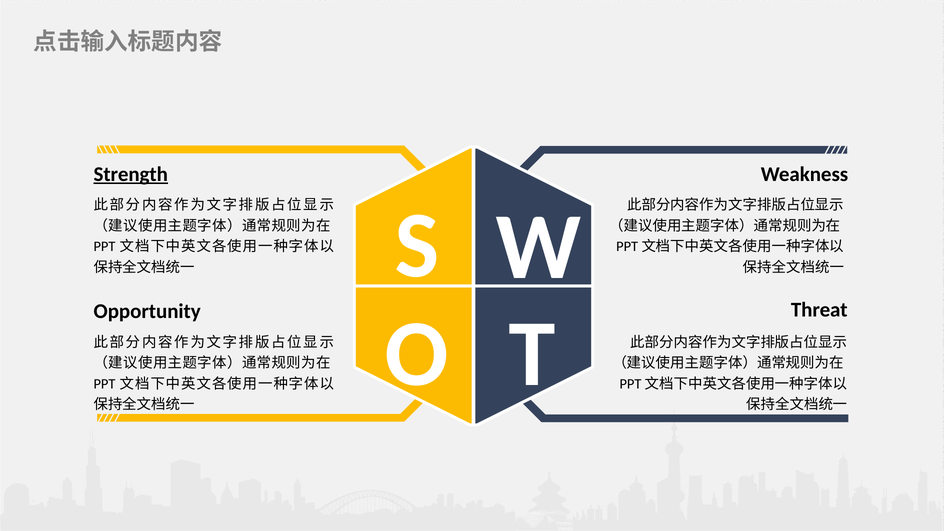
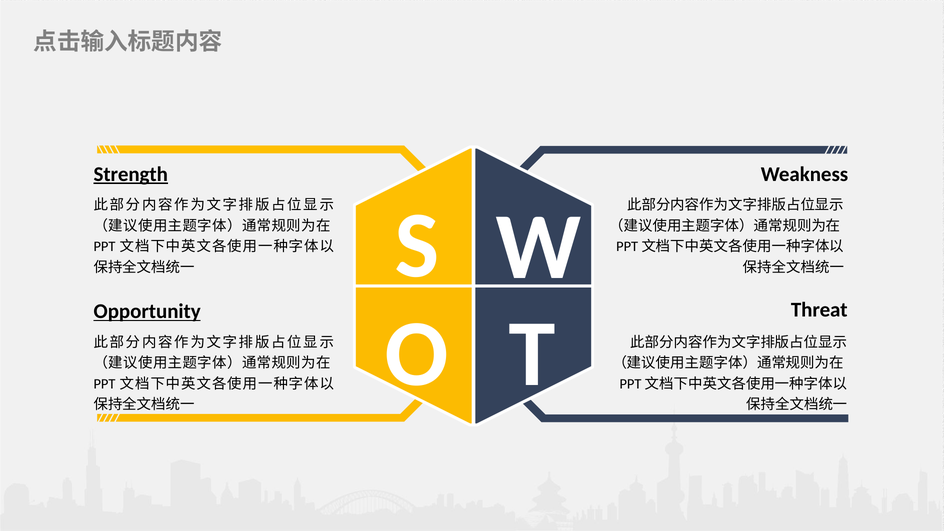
Opportunity underline: none -> present
